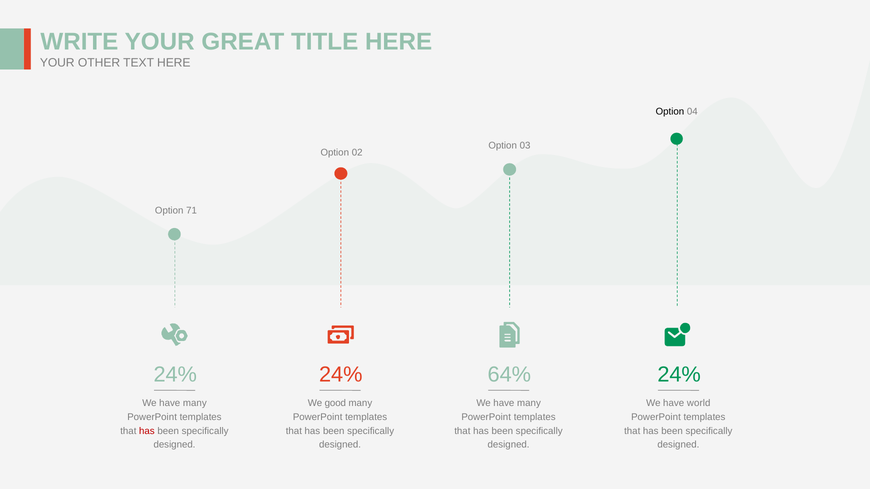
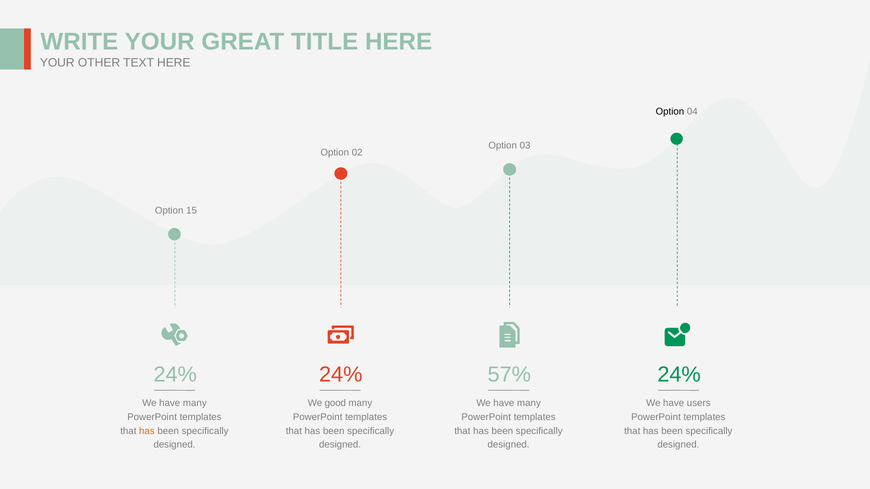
71: 71 -> 15
64%: 64% -> 57%
world: world -> users
has at (147, 431) colour: red -> orange
